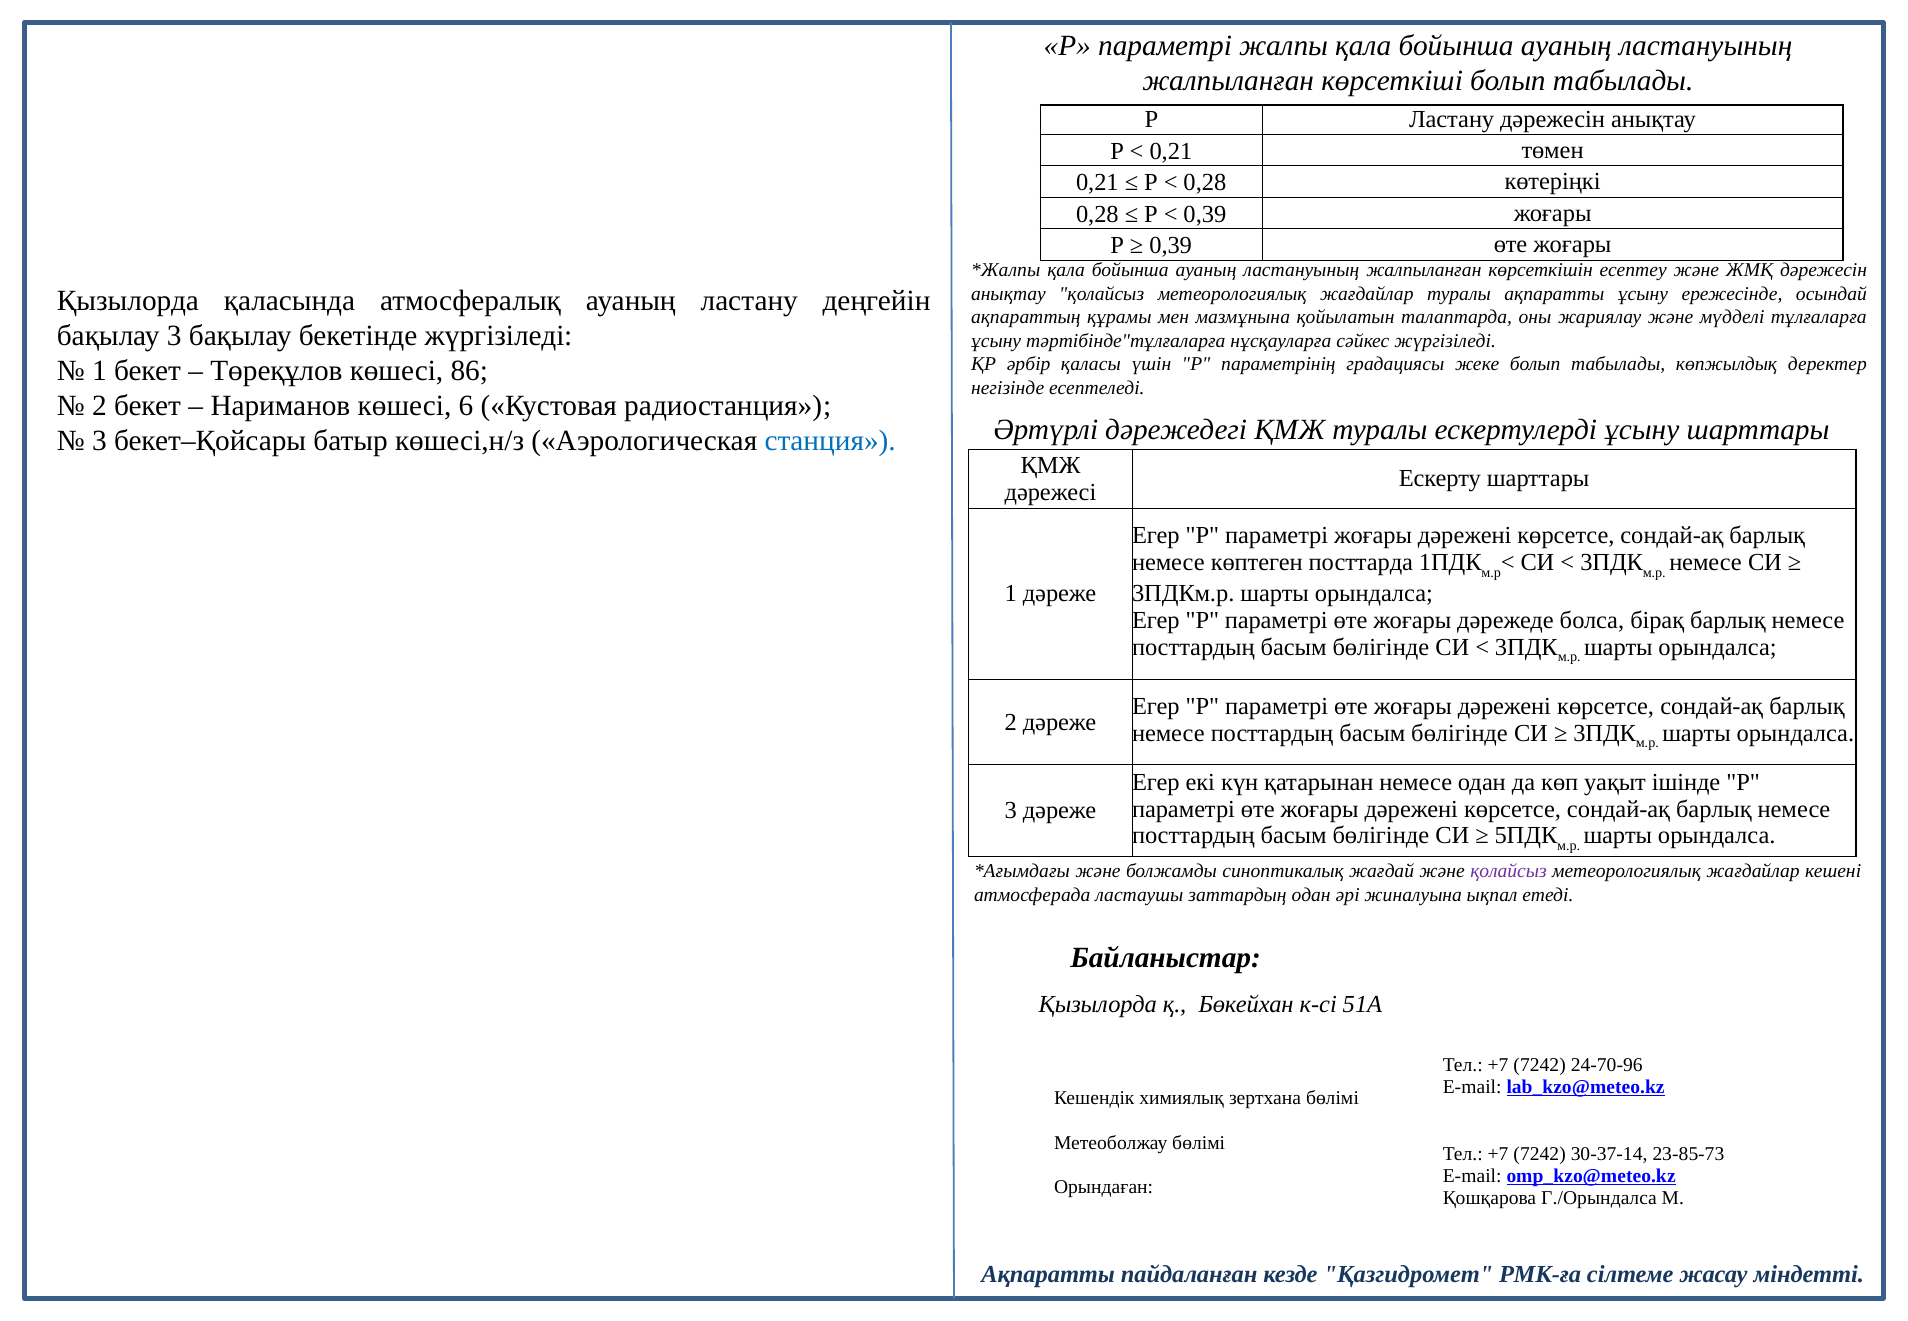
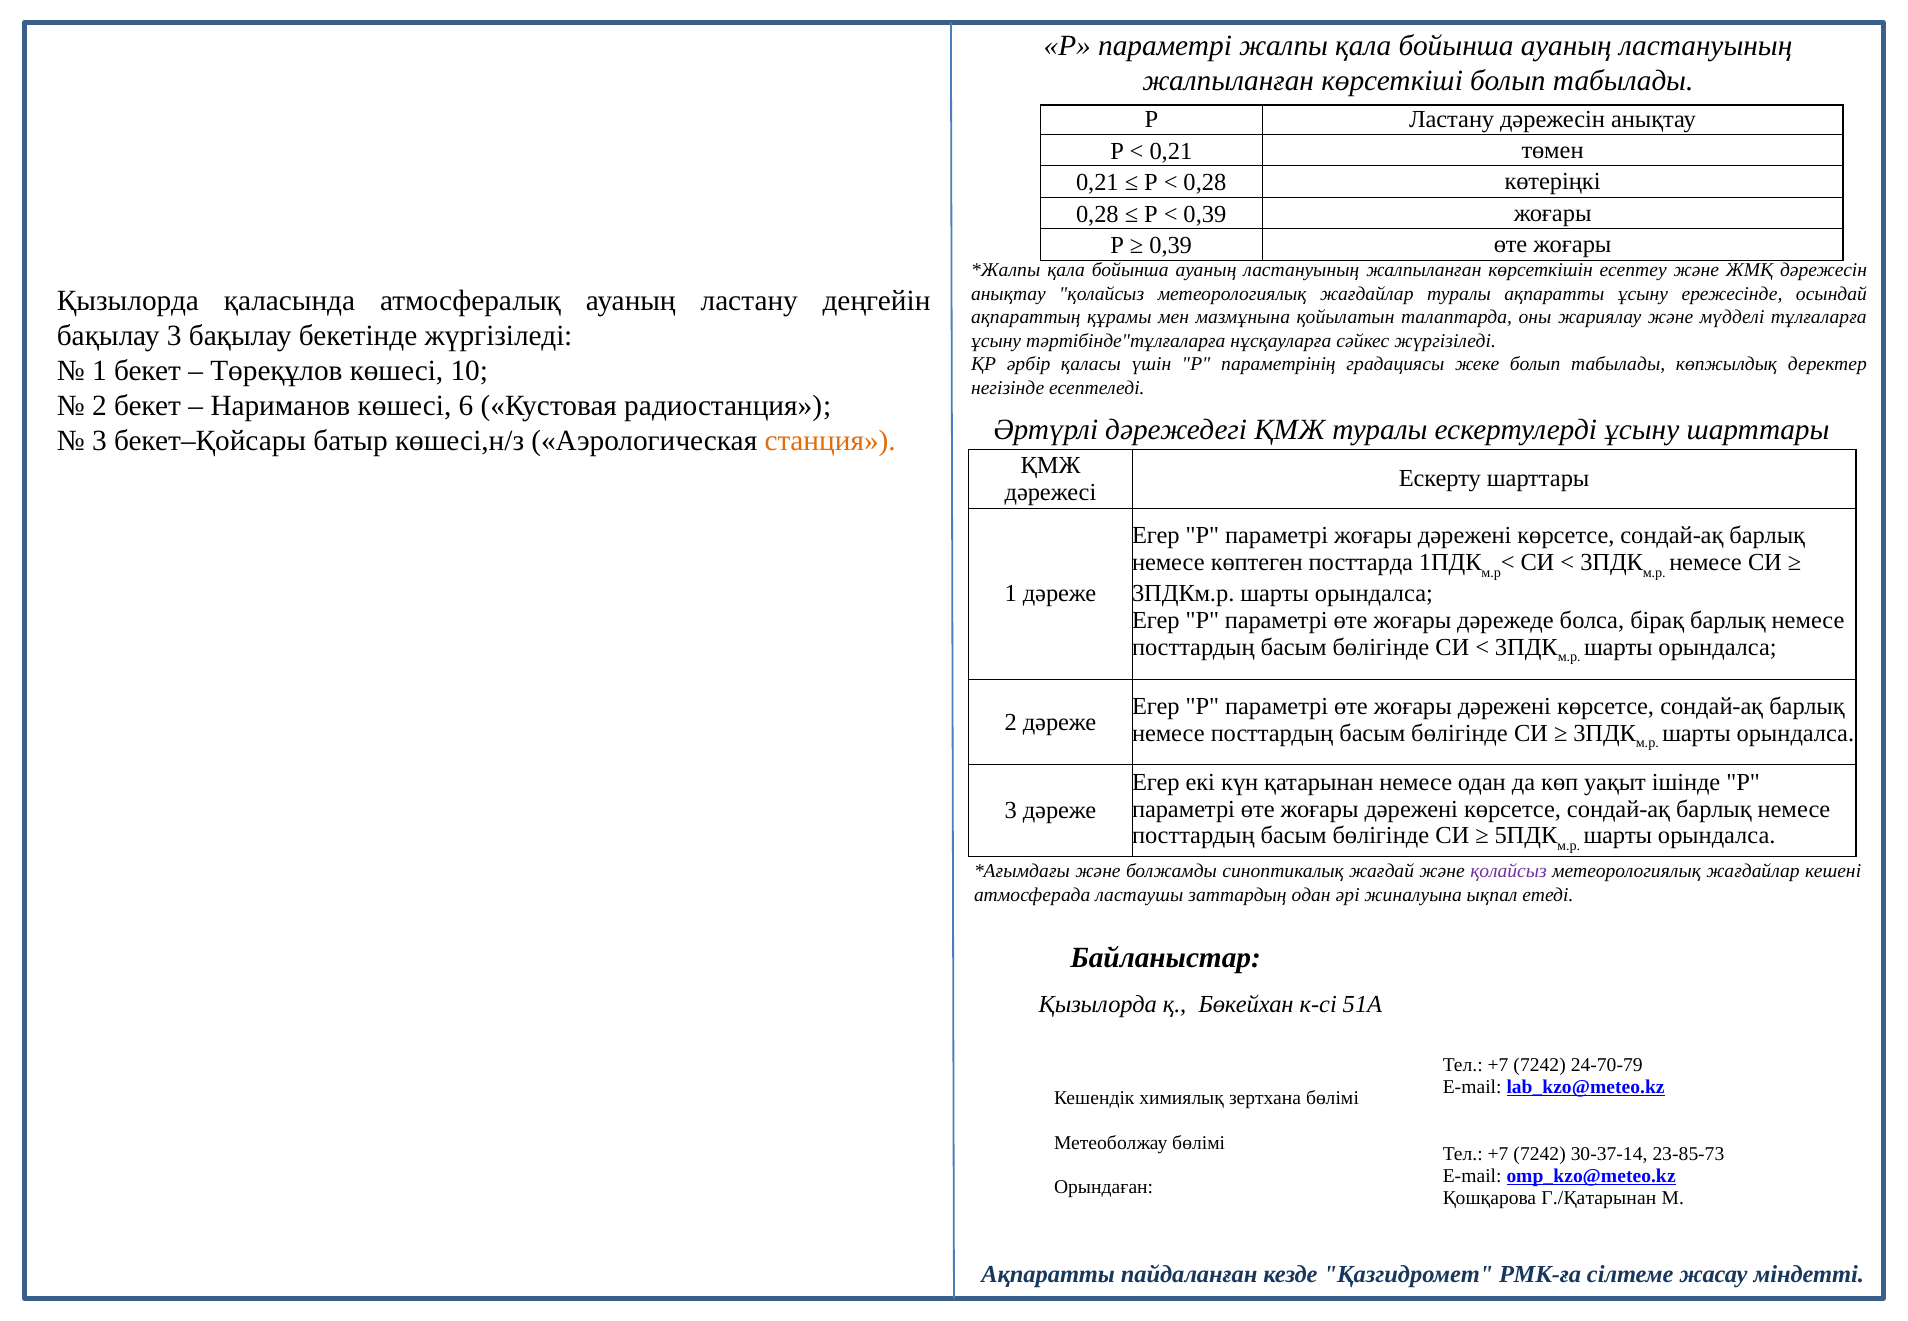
86: 86 -> 10
станция colour: blue -> orange
24-70-96: 24-70-96 -> 24-70-79
Г./Орындалса: Г./Орындалса -> Г./Қатарынан
